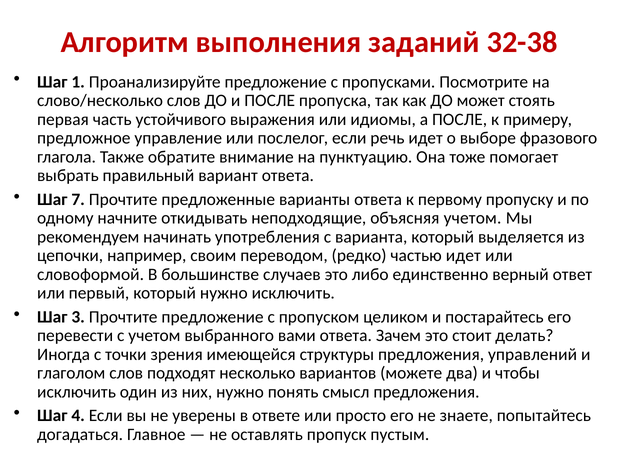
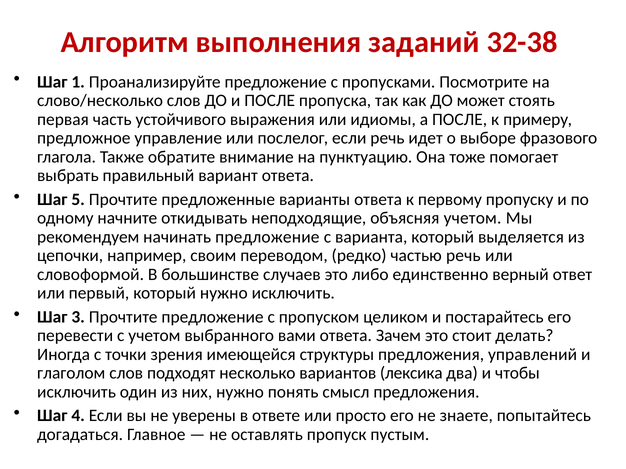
7: 7 -> 5
начинать употребления: употребления -> предложение
частью идет: идет -> речь
можете: можете -> лексика
